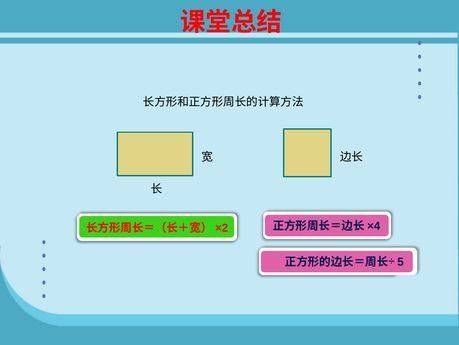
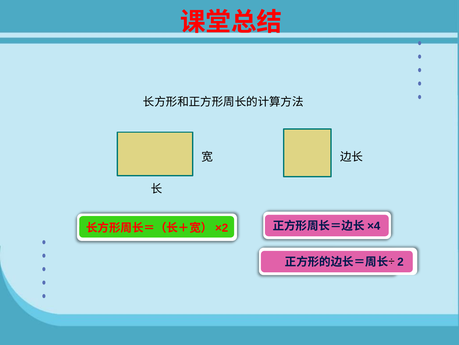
5: 5 -> 2
